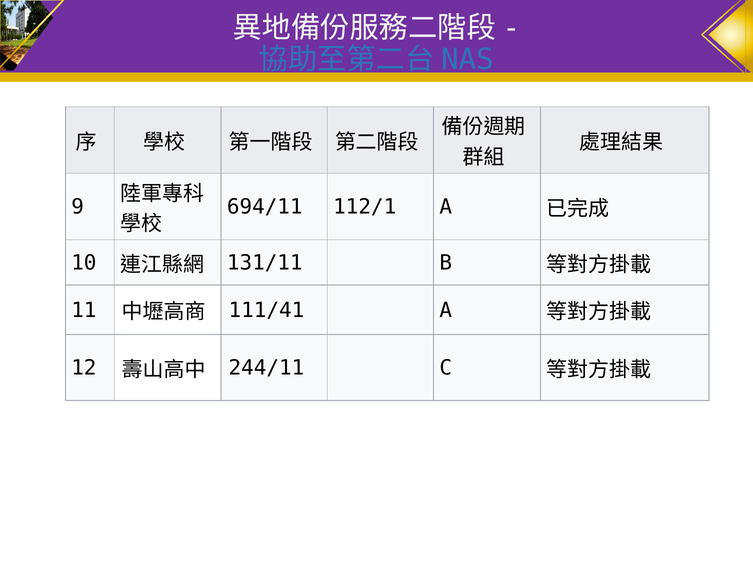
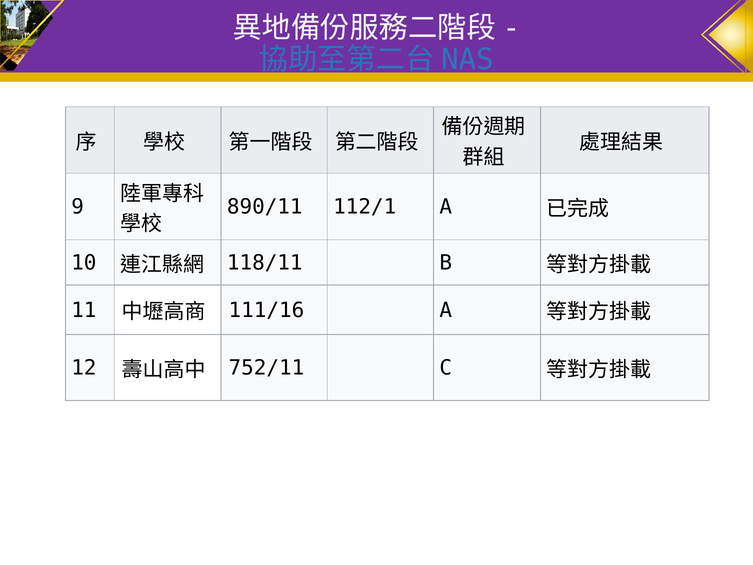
694/11: 694/11 -> 890/11
131/11: 131/11 -> 118/11
111/41: 111/41 -> 111/16
244/11: 244/11 -> 752/11
